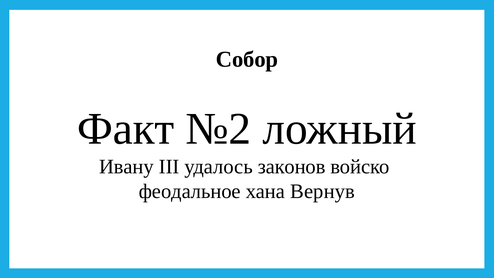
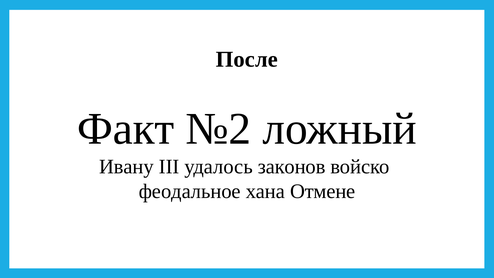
Собор: Собор -> После
Вернув: Вернув -> Отмене
